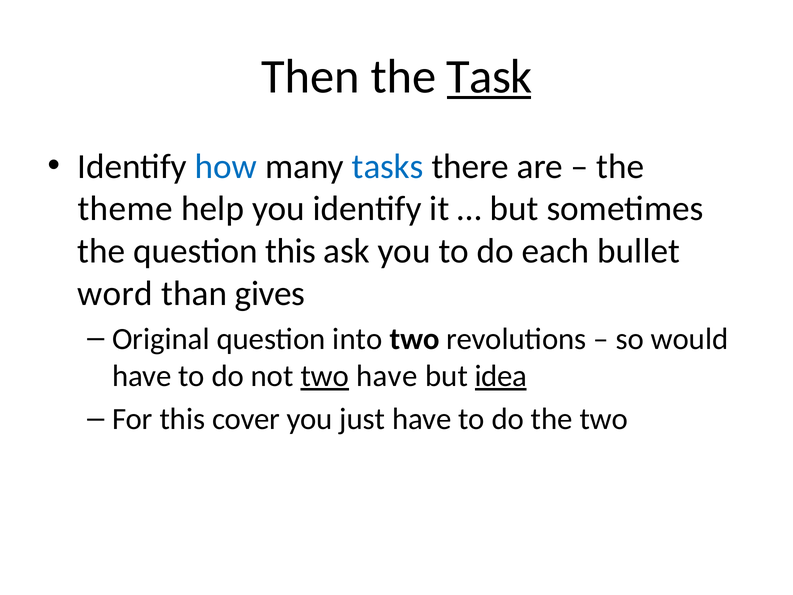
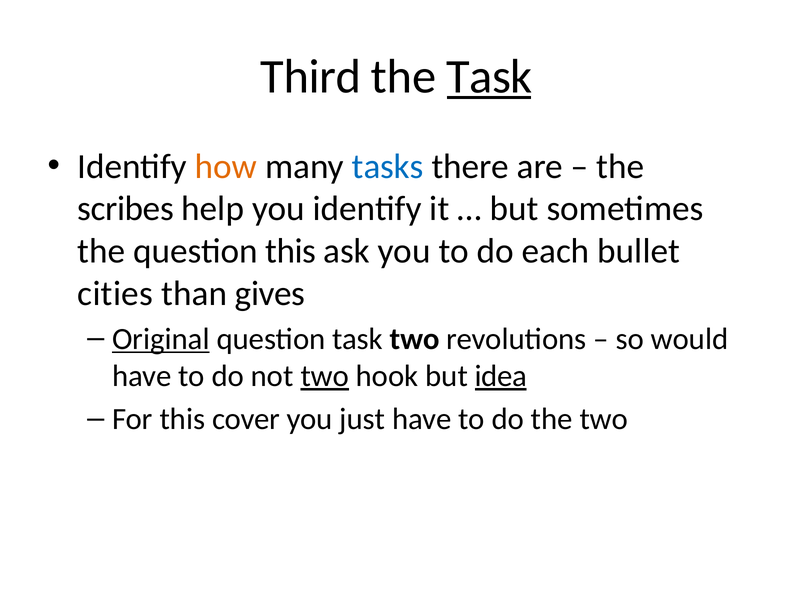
Then: Then -> Third
how colour: blue -> orange
theme: theme -> scribes
word: word -> cities
Original underline: none -> present
question into: into -> task
two have: have -> hook
